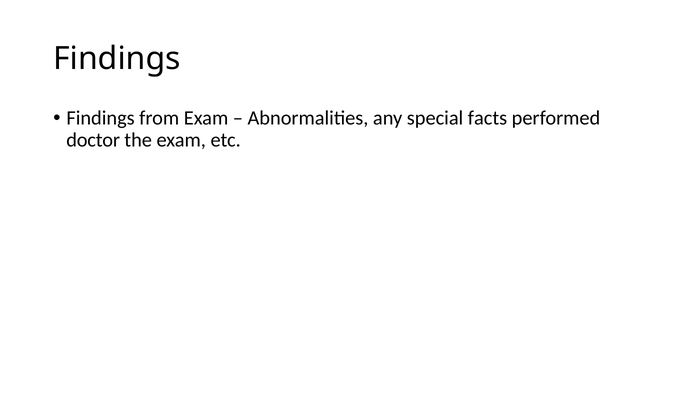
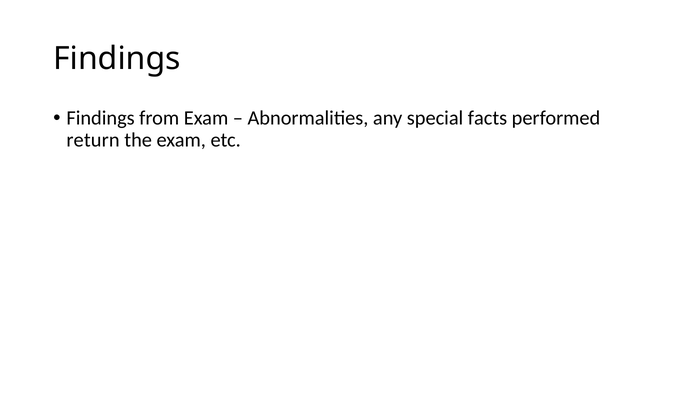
doctor: doctor -> return
